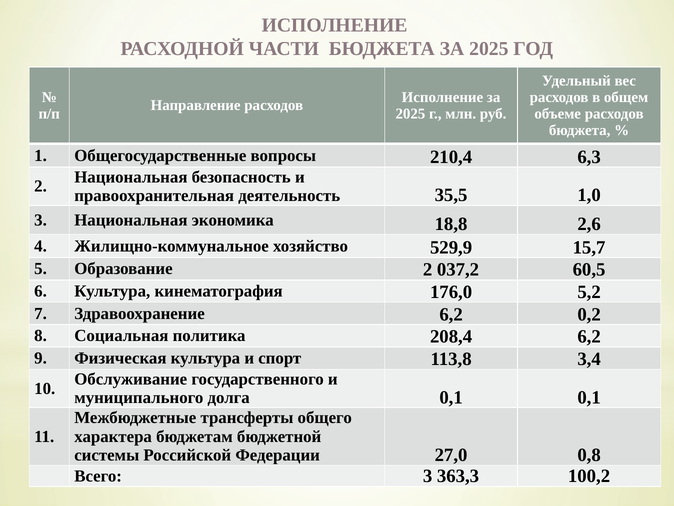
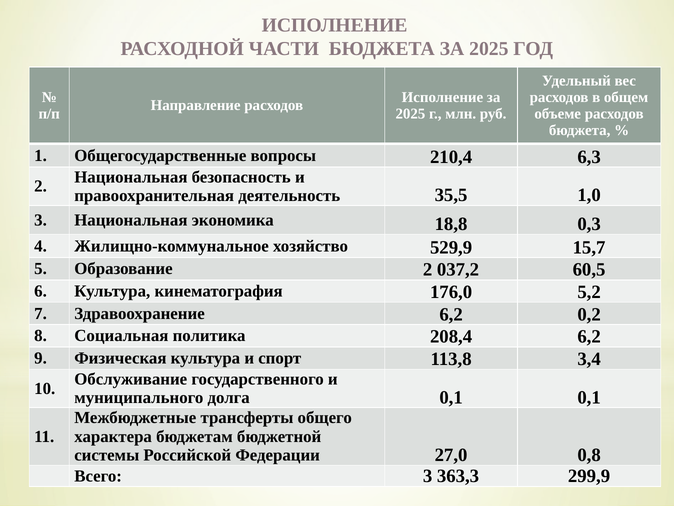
2,6: 2,6 -> 0,3
100,2: 100,2 -> 299,9
